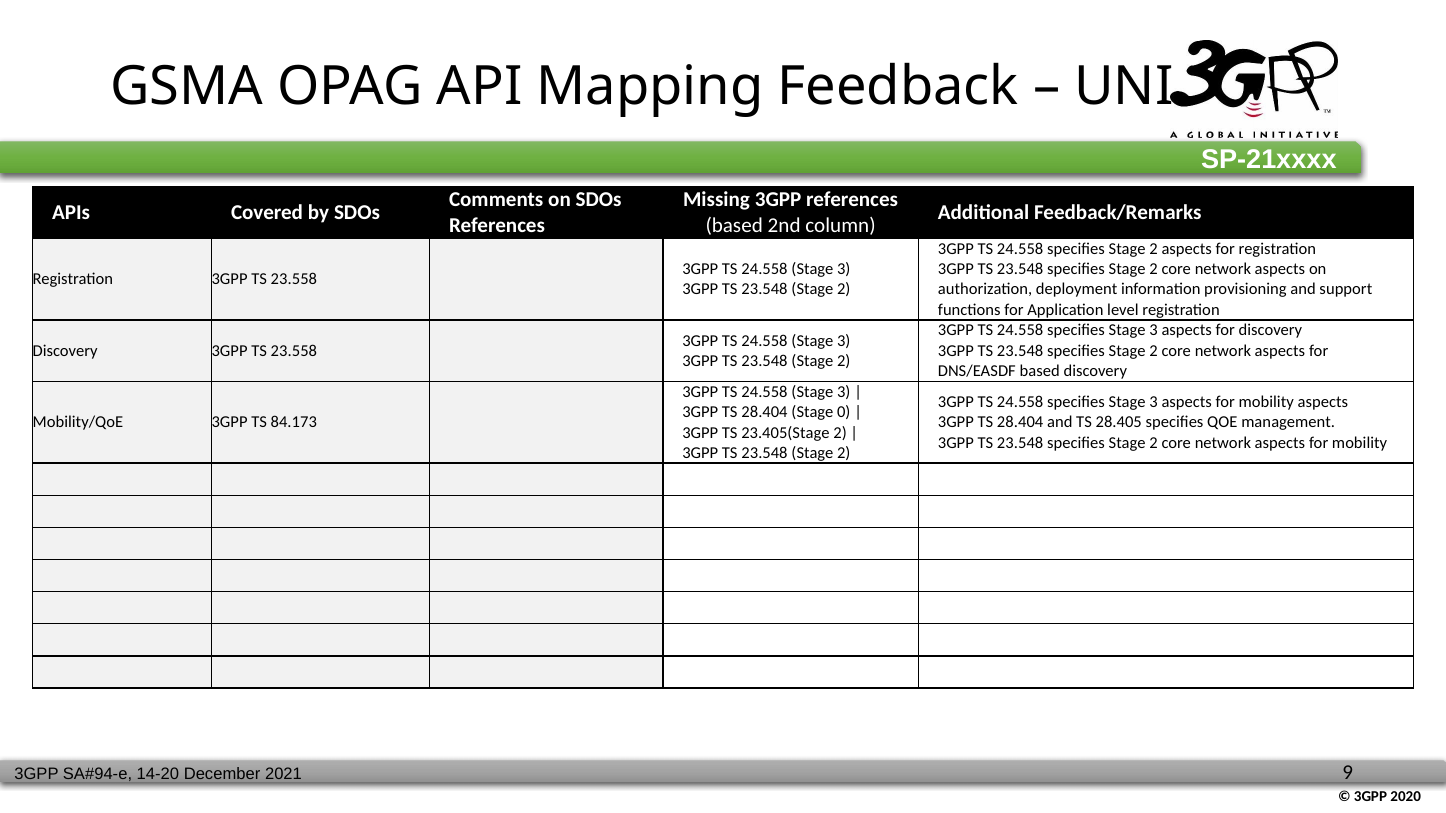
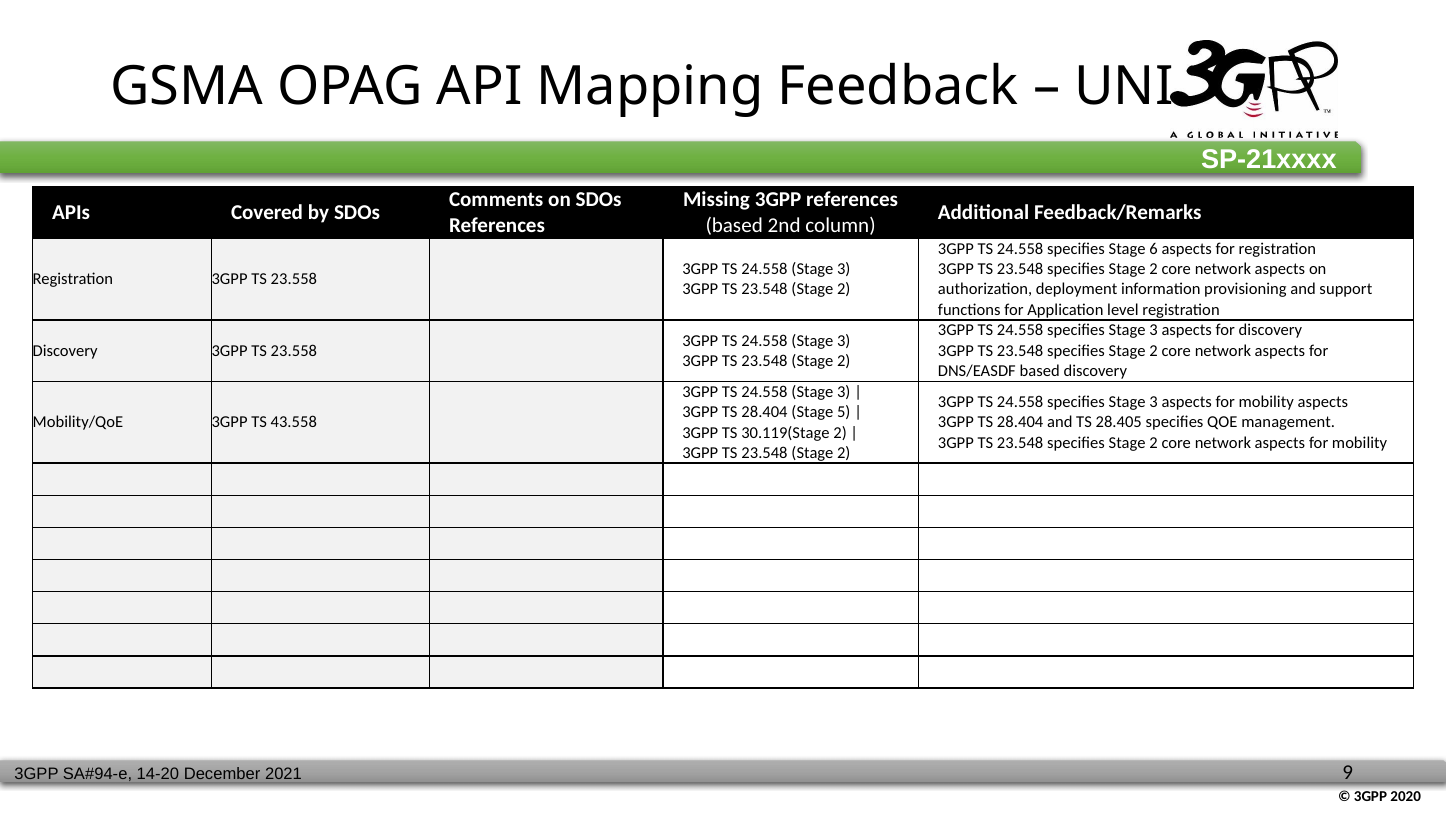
24.558 specifies Stage 2: 2 -> 6
0: 0 -> 5
84.173: 84.173 -> 43.558
23.405(Stage: 23.405(Stage -> 30.119(Stage
